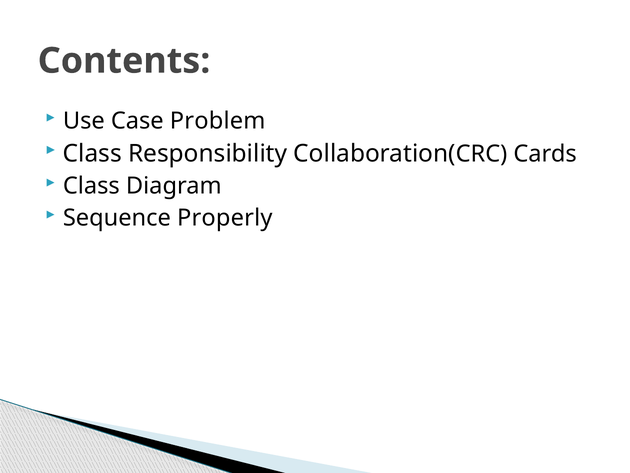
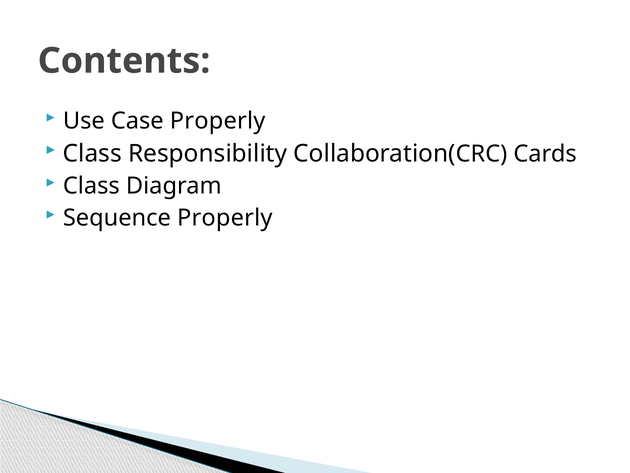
Case Problem: Problem -> Properly
